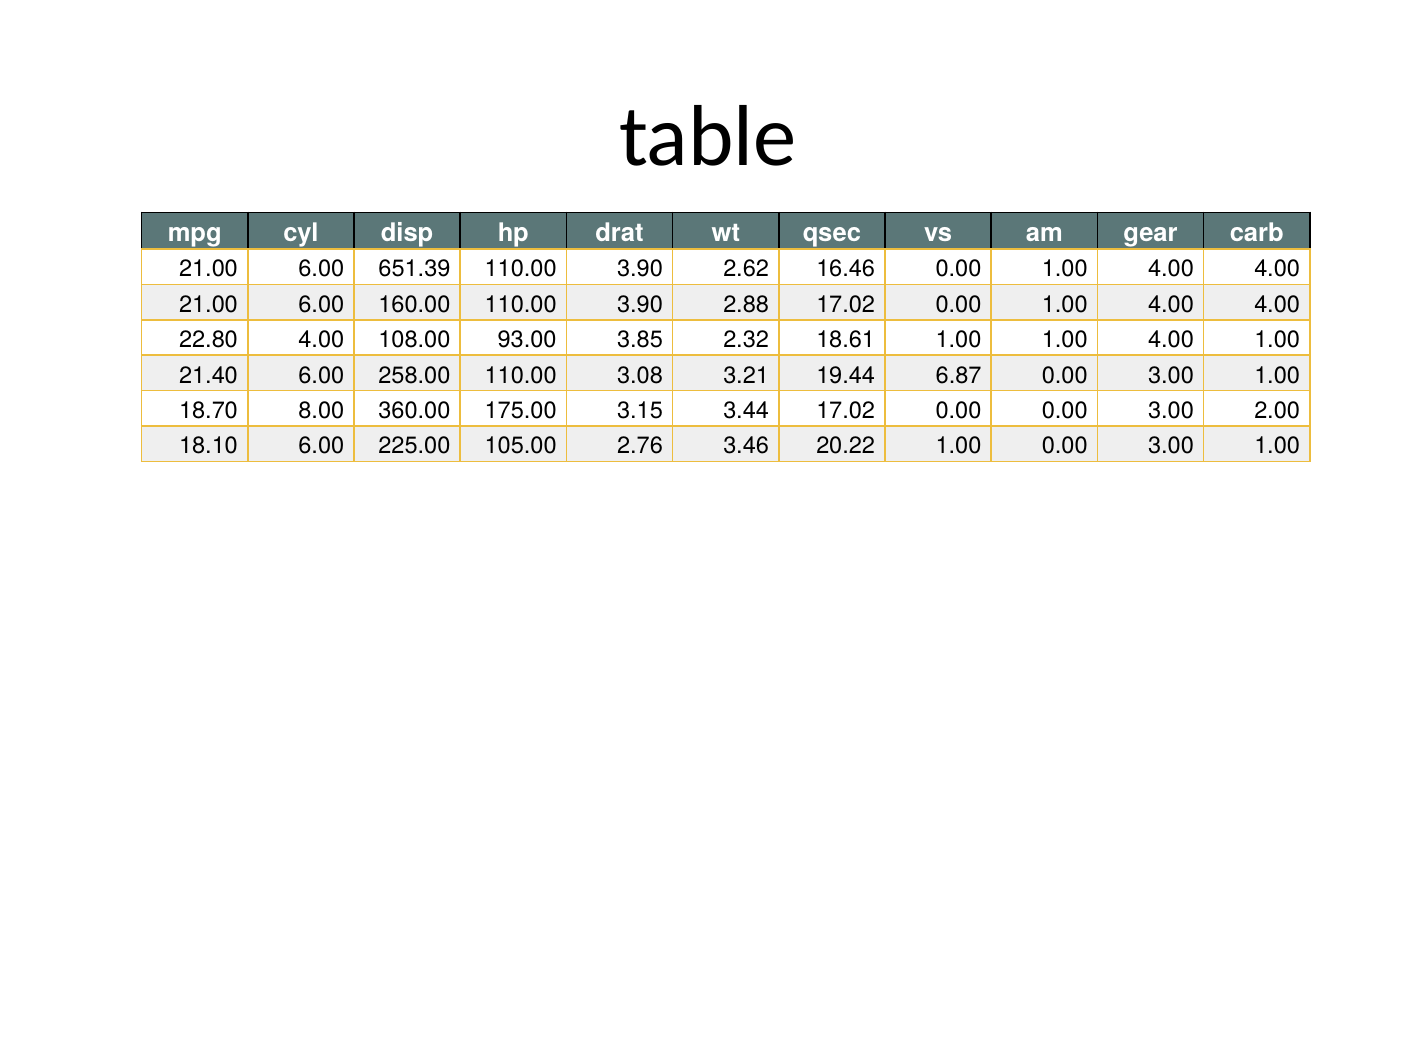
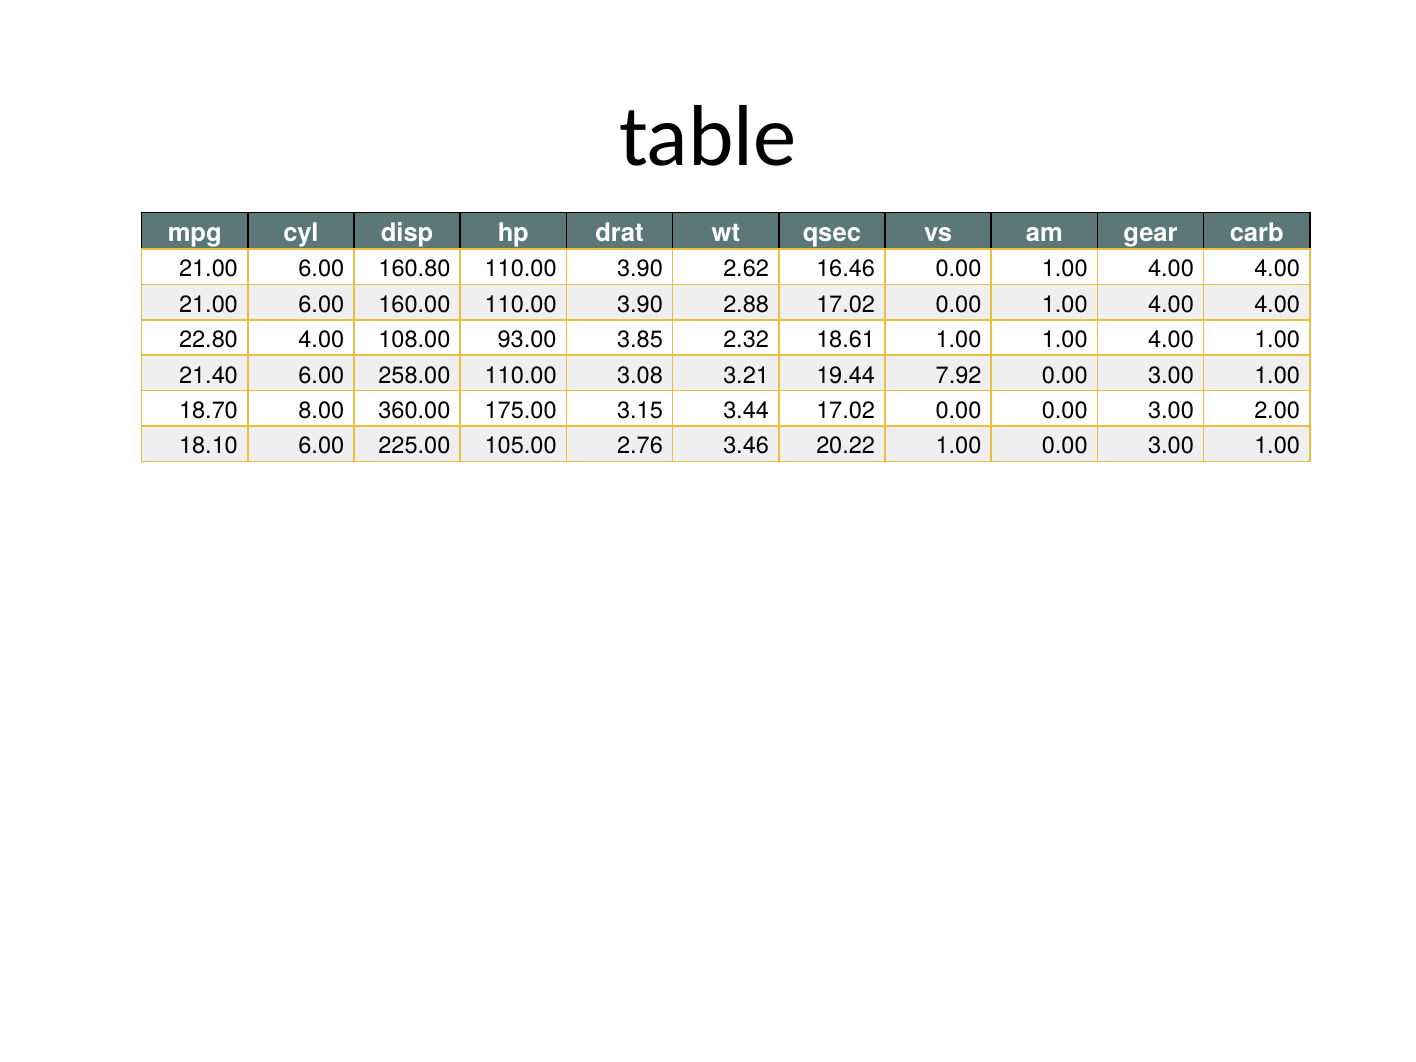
651.39: 651.39 -> 160.80
6.87: 6.87 -> 7.92
